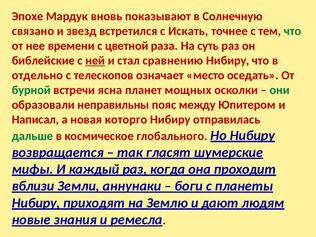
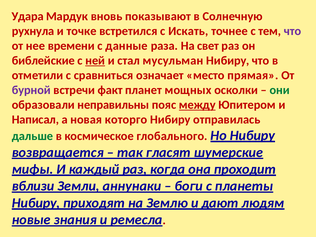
Эпохе: Эпохе -> Удара
связано: связано -> рухнула
звезд: звезд -> точке
что at (293, 31) colour: green -> purple
цветной: цветной -> данные
суть: суть -> свет
сравнению: сравнению -> мусульман
отдельно: отдельно -> отметили
телескопов: телескопов -> сравниться
оседать: оседать -> прямая
бурной colour: green -> purple
ясна: ясна -> факт
между underline: none -> present
